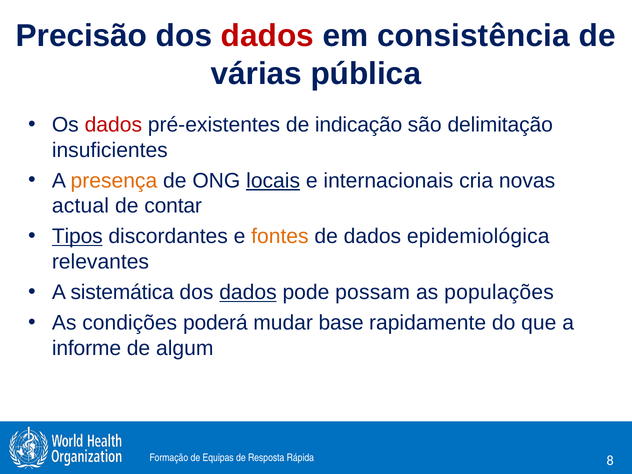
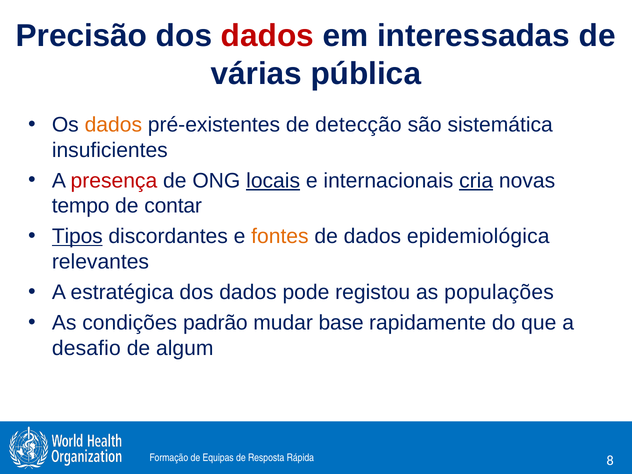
consistência: consistência -> interessadas
dados at (113, 125) colour: red -> orange
indicação: indicação -> detecção
delimitação: delimitação -> sistemática
presença colour: orange -> red
cria underline: none -> present
actual: actual -> tempo
sistemática: sistemática -> estratégica
dados at (248, 292) underline: present -> none
possam: possam -> registou
poderá: poderá -> padrão
informe: informe -> desafio
